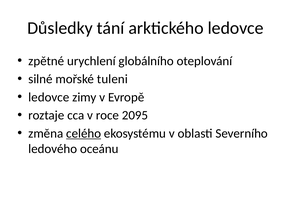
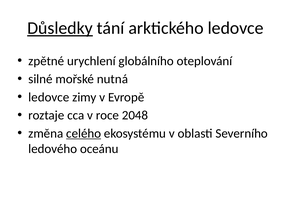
Důsledky underline: none -> present
tuleni: tuleni -> nutná
2095: 2095 -> 2048
